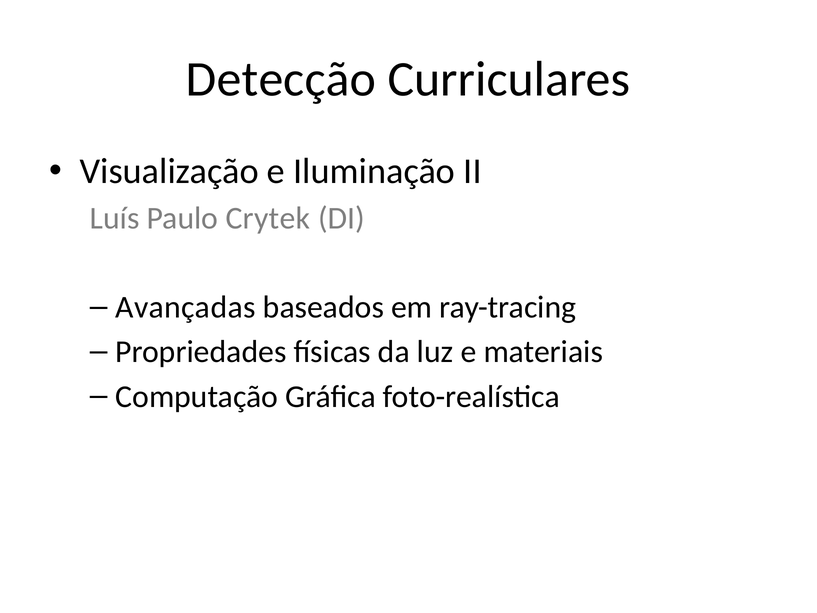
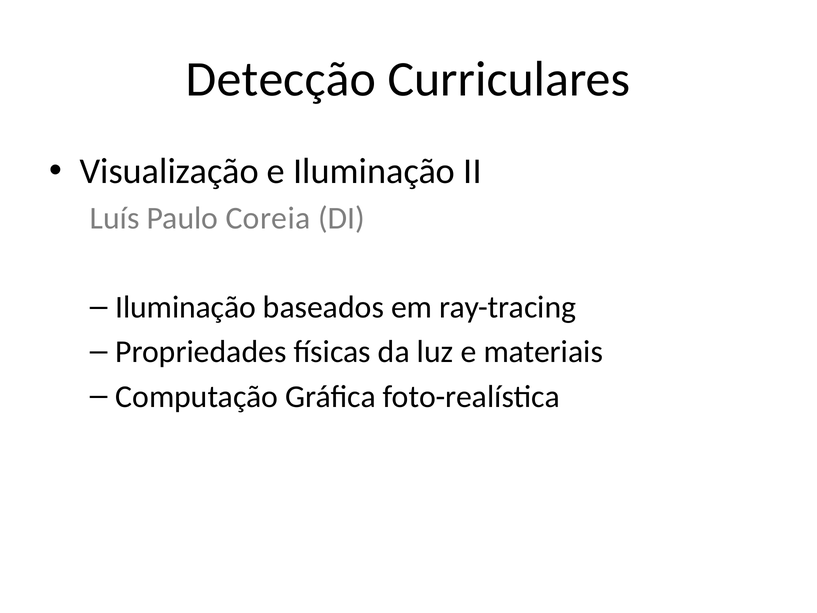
Crytek: Crytek -> Coreia
Avançadas at (185, 307): Avançadas -> Iluminação
